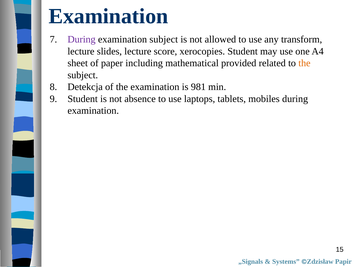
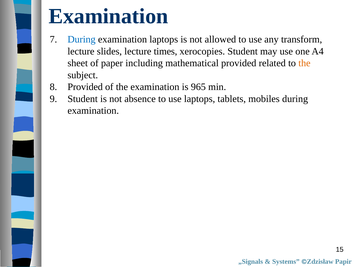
During at (82, 39) colour: purple -> blue
examination subject: subject -> laptops
score: score -> times
Detekcja at (85, 87): Detekcja -> Provided
981: 981 -> 965
